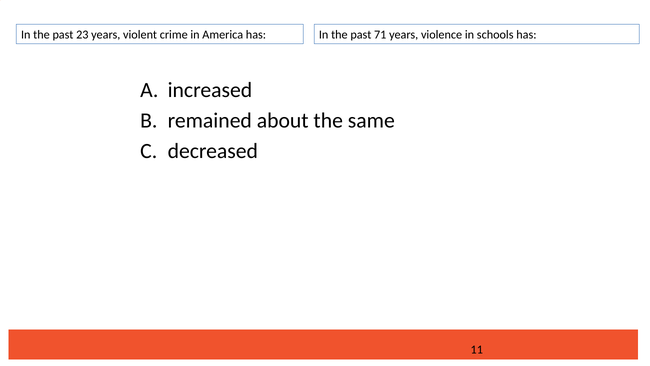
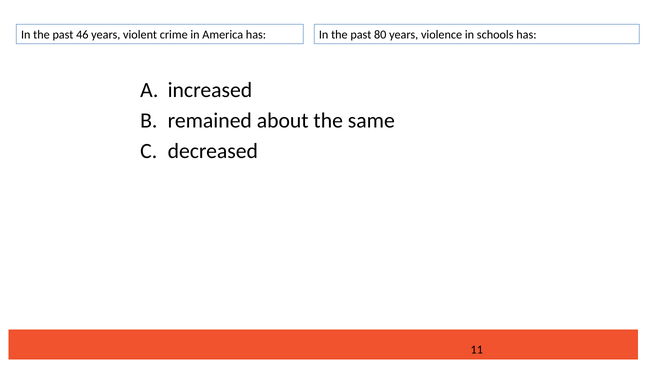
23: 23 -> 46
71: 71 -> 80
